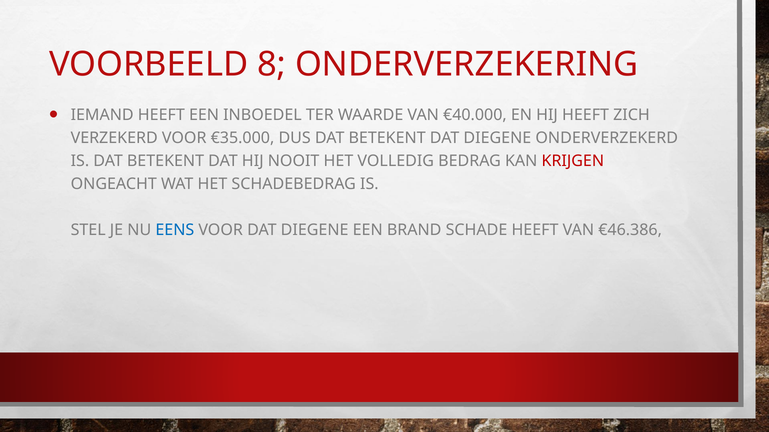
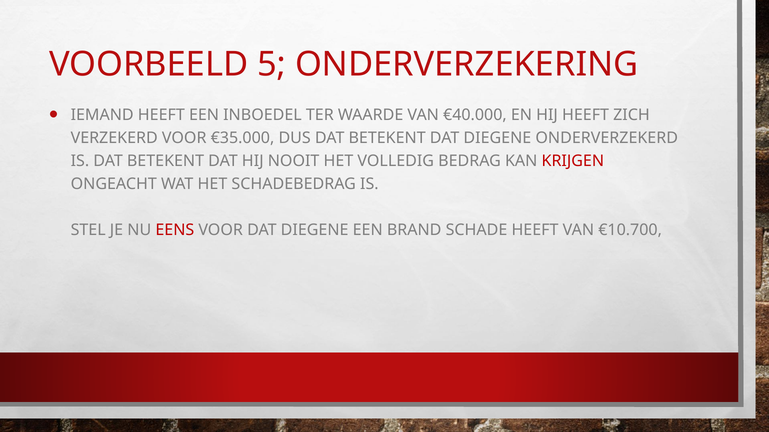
8: 8 -> 5
EENS colour: blue -> red
€46.386: €46.386 -> €10.700
